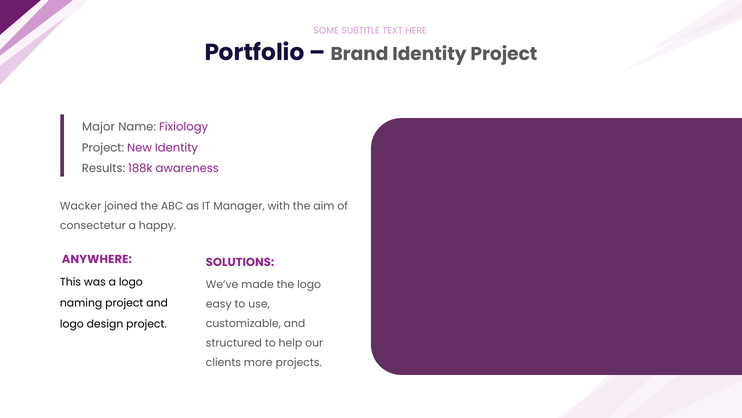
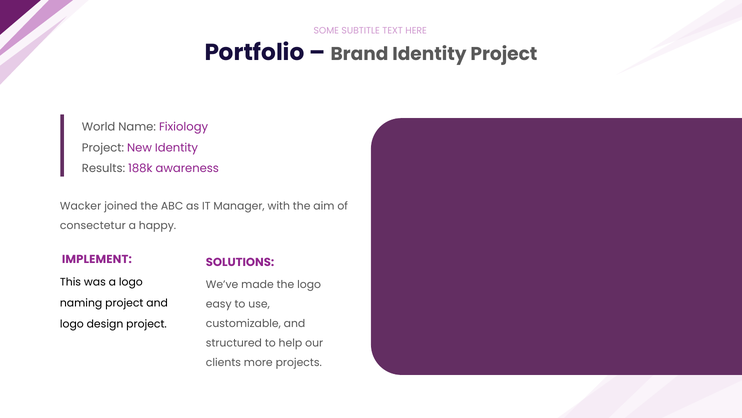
Major: Major -> World
ANYWHERE: ANYWHERE -> IMPLEMENT
